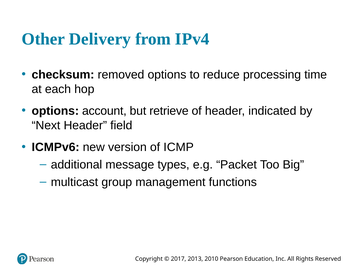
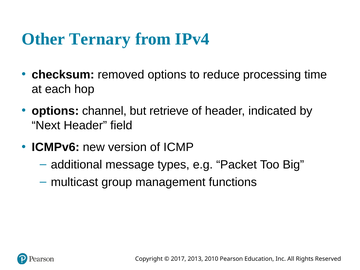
Delivery: Delivery -> Ternary
account: account -> channel
